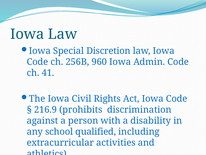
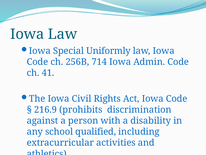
Discretion: Discretion -> Uniformly
960: 960 -> 714
